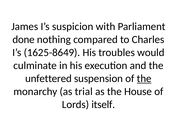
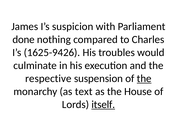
1625-8649: 1625-8649 -> 1625-9426
unfettered: unfettered -> respective
trial: trial -> text
itself underline: none -> present
